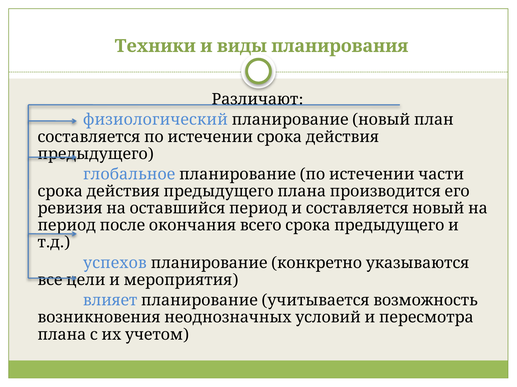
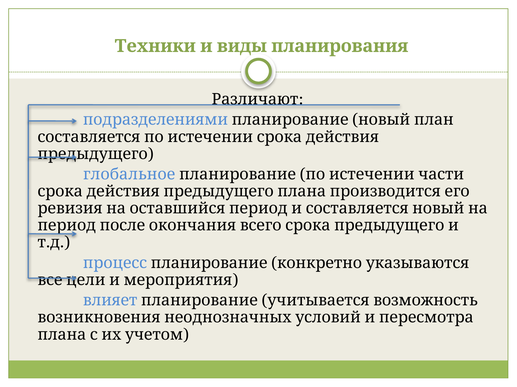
физиологический: физиологический -> подразделениями
успехов: успехов -> процесс
